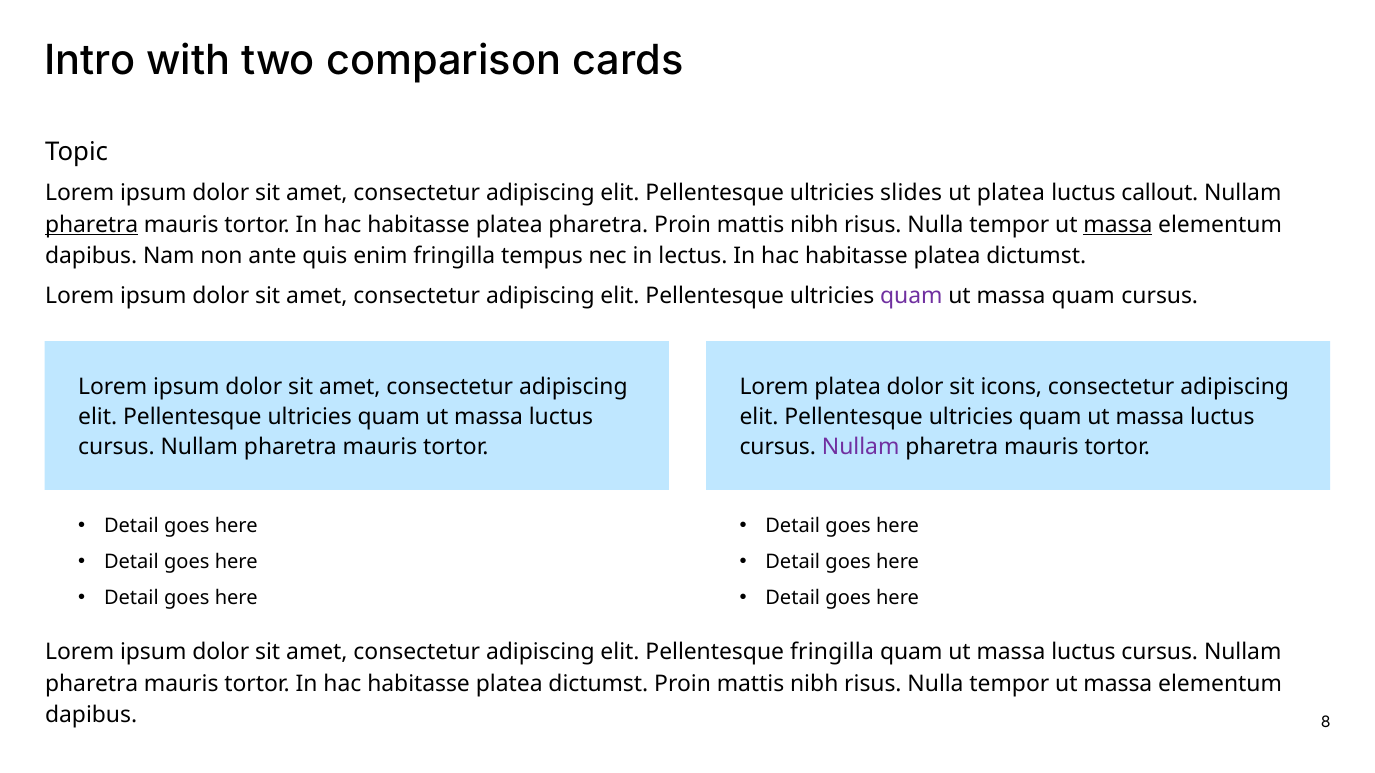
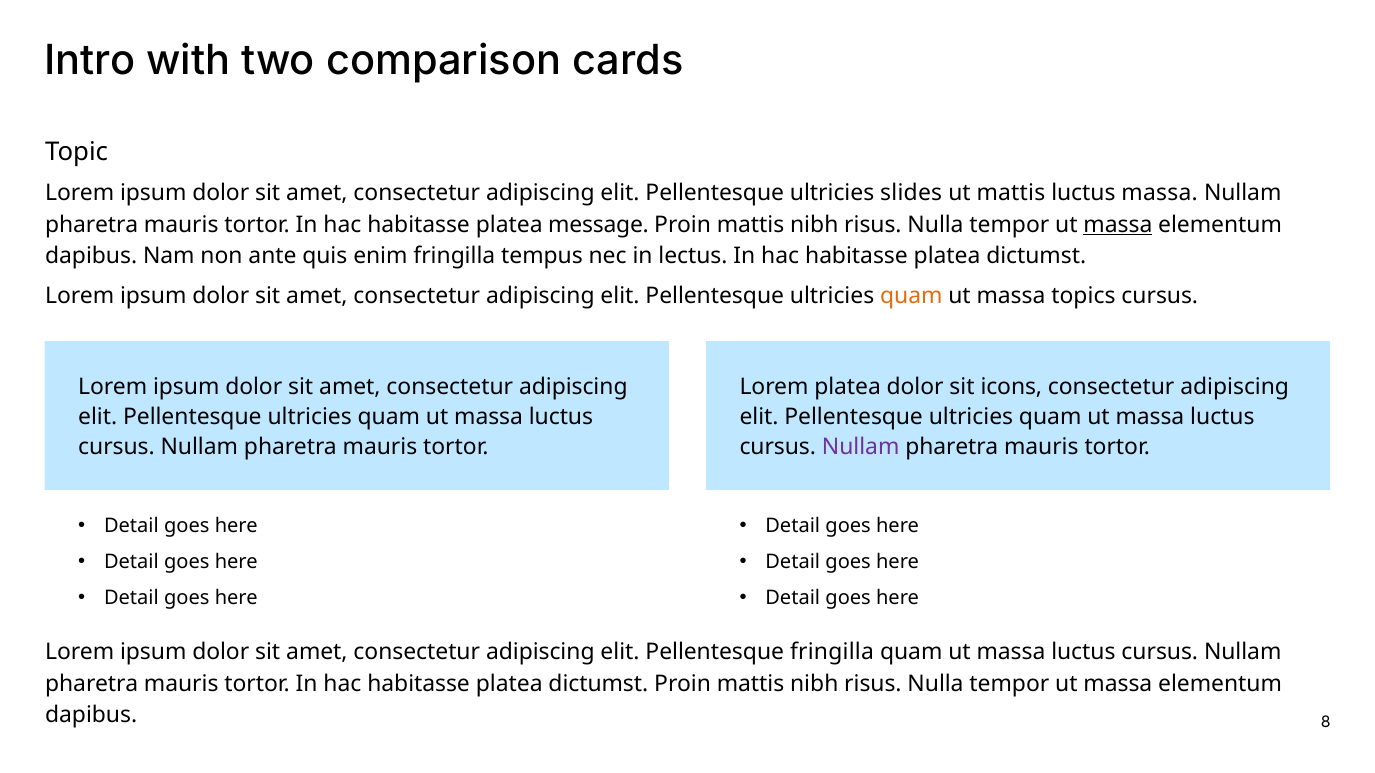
ut platea: platea -> mattis
luctus callout: callout -> massa
pharetra at (92, 225) underline: present -> none
platea pharetra: pharetra -> message
quam at (911, 296) colour: purple -> orange
massa quam: quam -> topics
